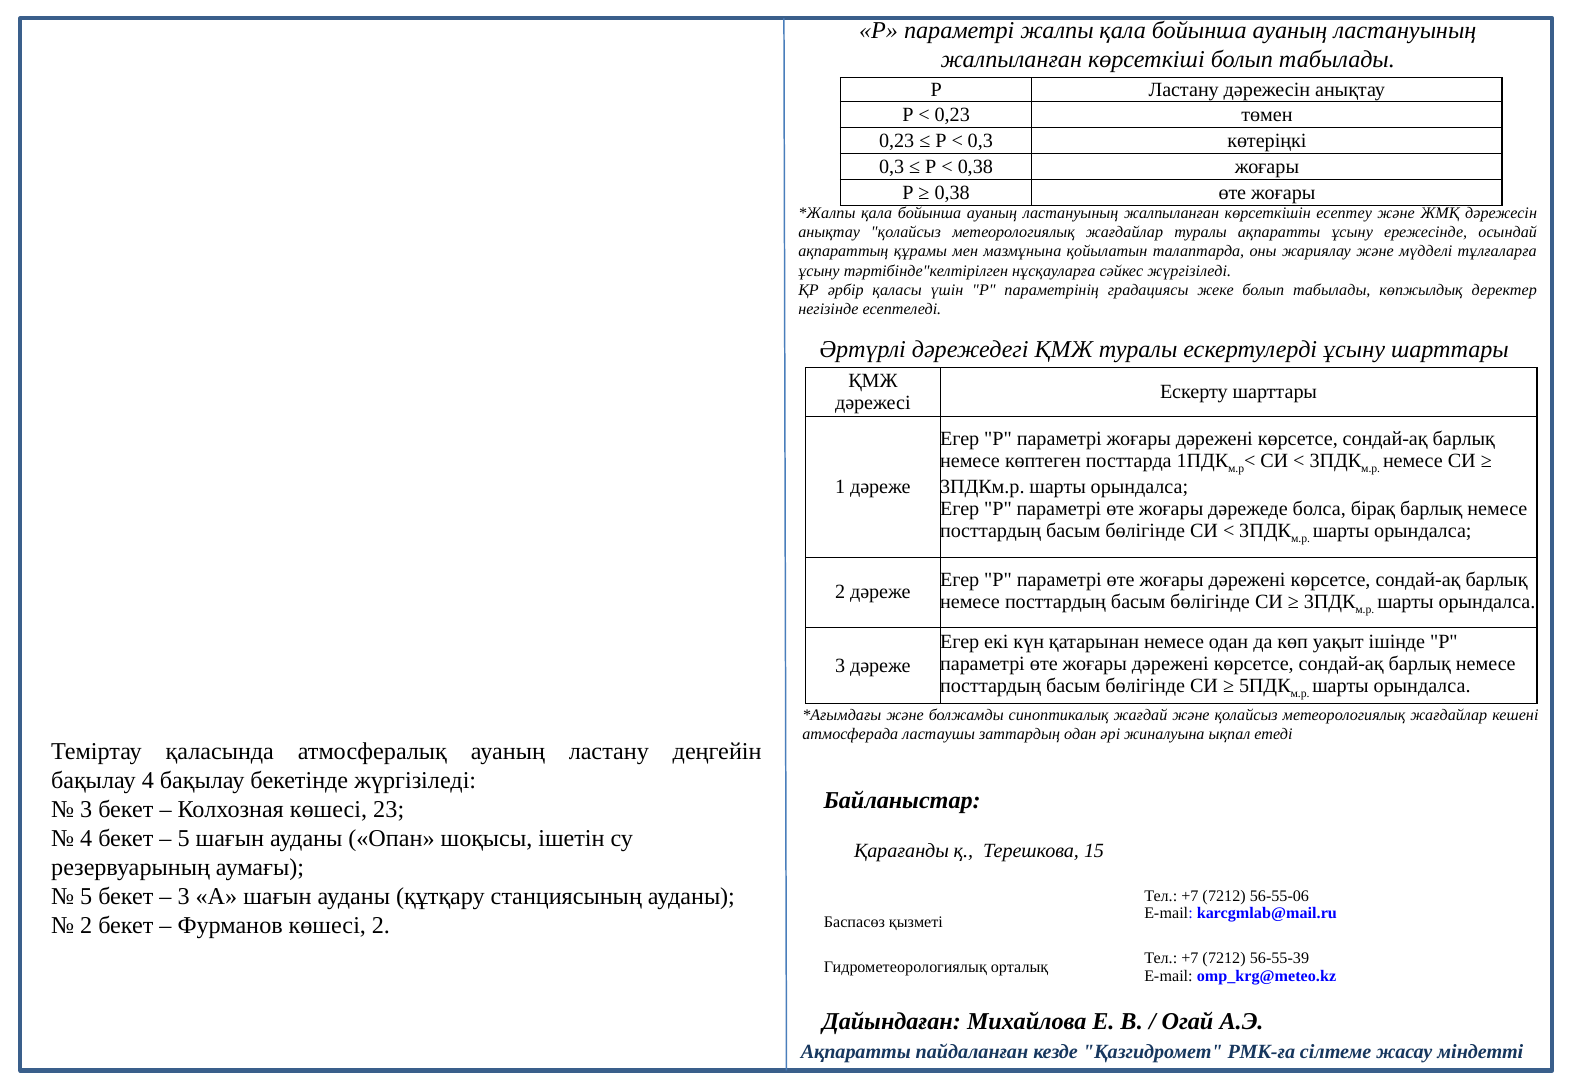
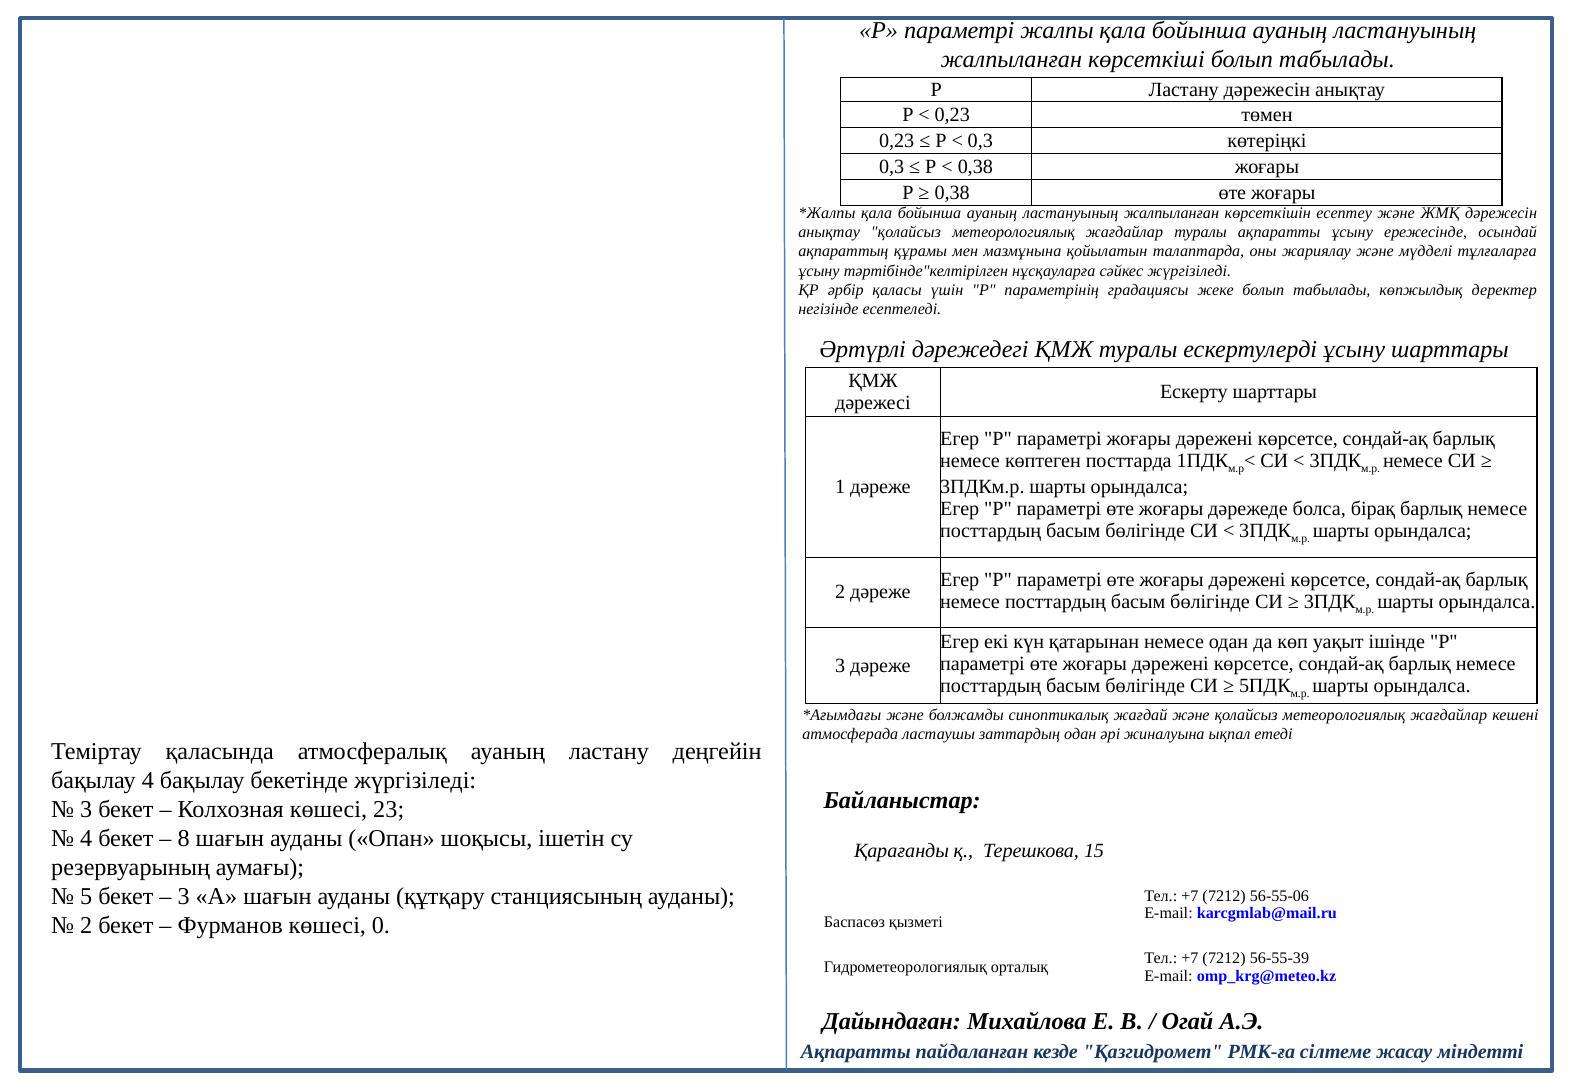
5 at (184, 839): 5 -> 8
көшесі 2: 2 -> 0
